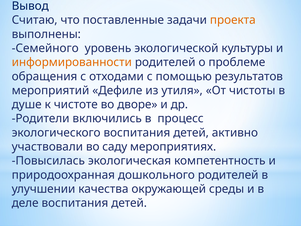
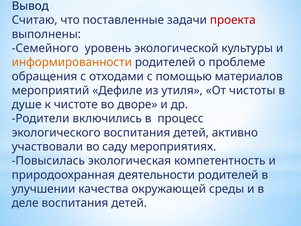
проекта colour: orange -> red
результатов: результатов -> материалов
дошкольного: дошкольного -> деятельности
